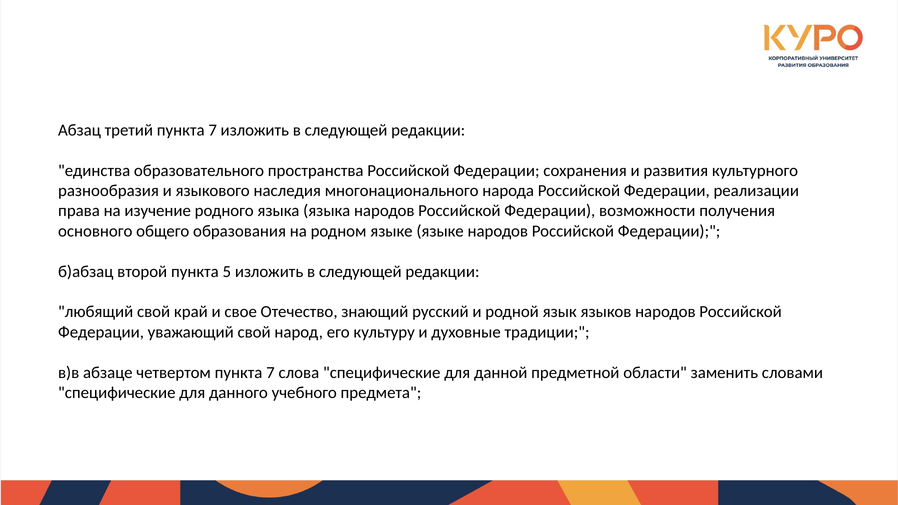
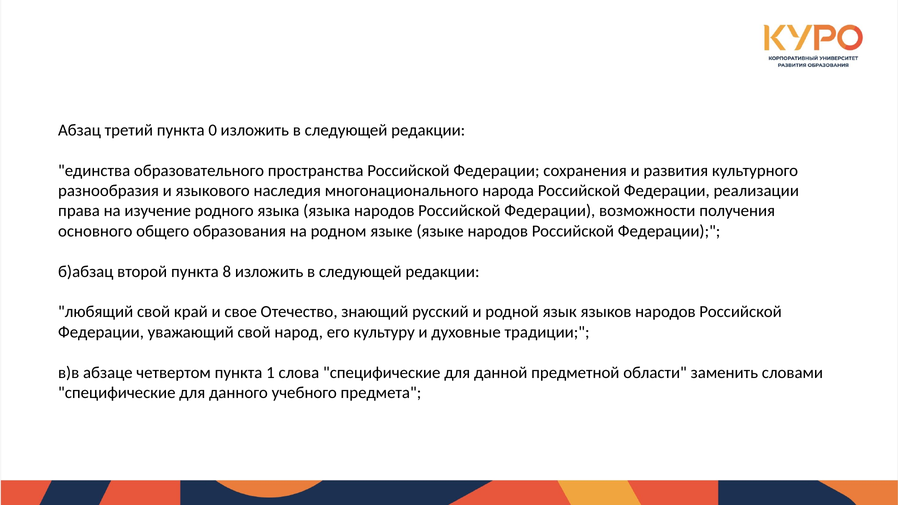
третий пункта 7: 7 -> 0
5: 5 -> 8
четвертом пункта 7: 7 -> 1
